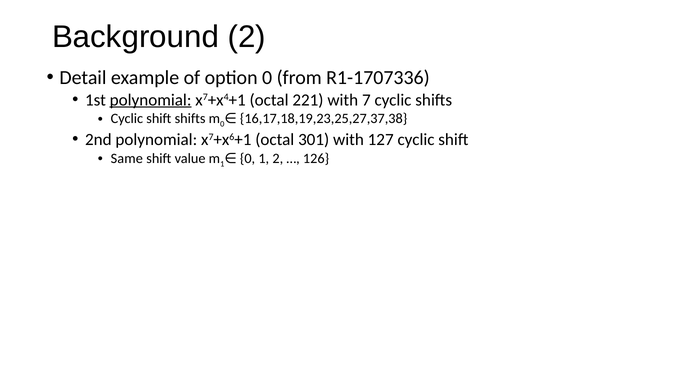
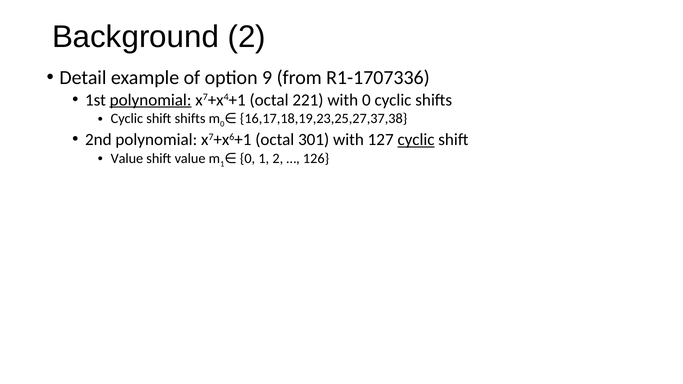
option 0: 0 -> 9
with 7: 7 -> 0
cyclic at (416, 140) underline: none -> present
Same at (127, 158): Same -> Value
